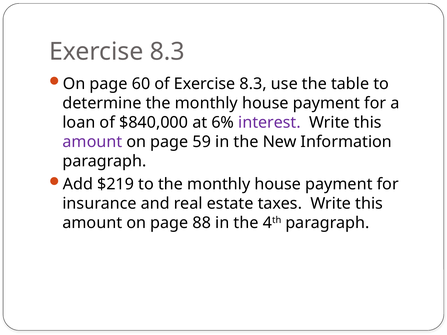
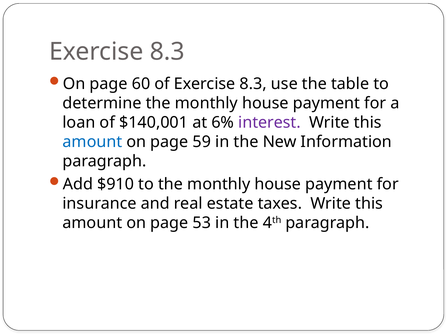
$840,000: $840,000 -> $140,001
amount at (92, 142) colour: purple -> blue
$219: $219 -> $910
88: 88 -> 53
